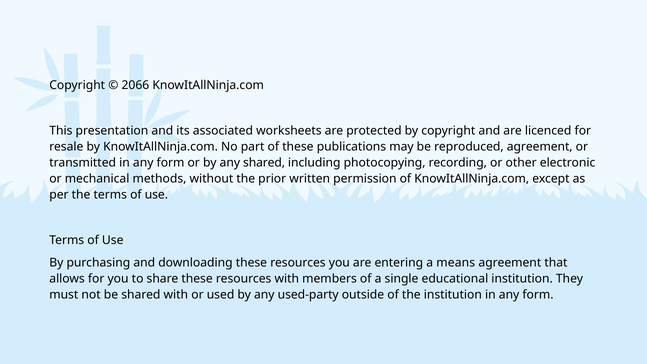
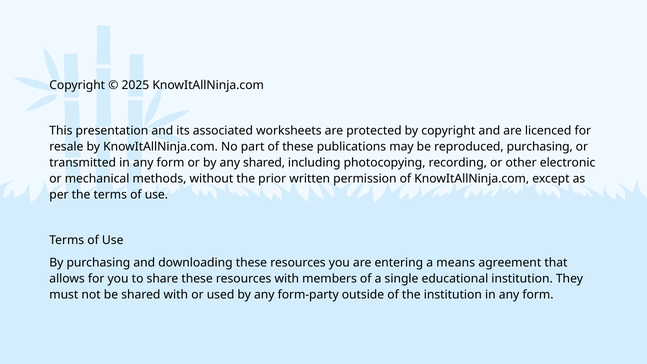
2066: 2066 -> 2025
reproduced agreement: agreement -> purchasing
used-party: used-party -> form-party
